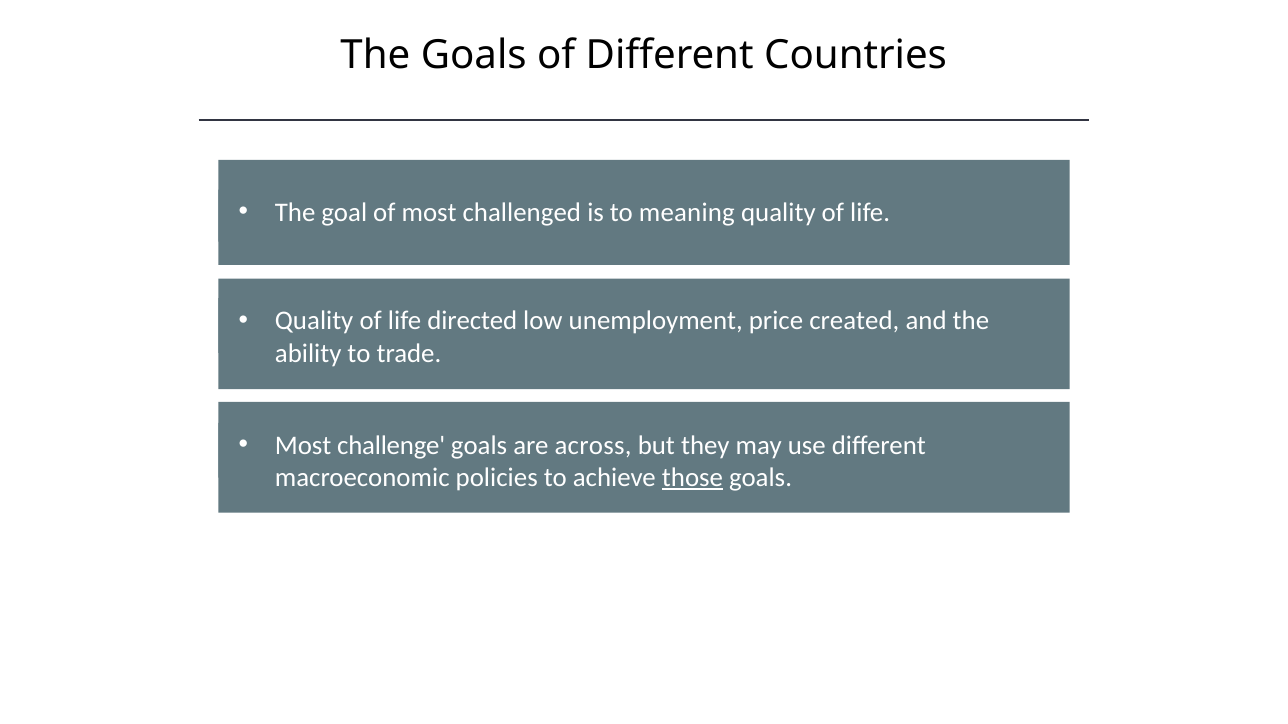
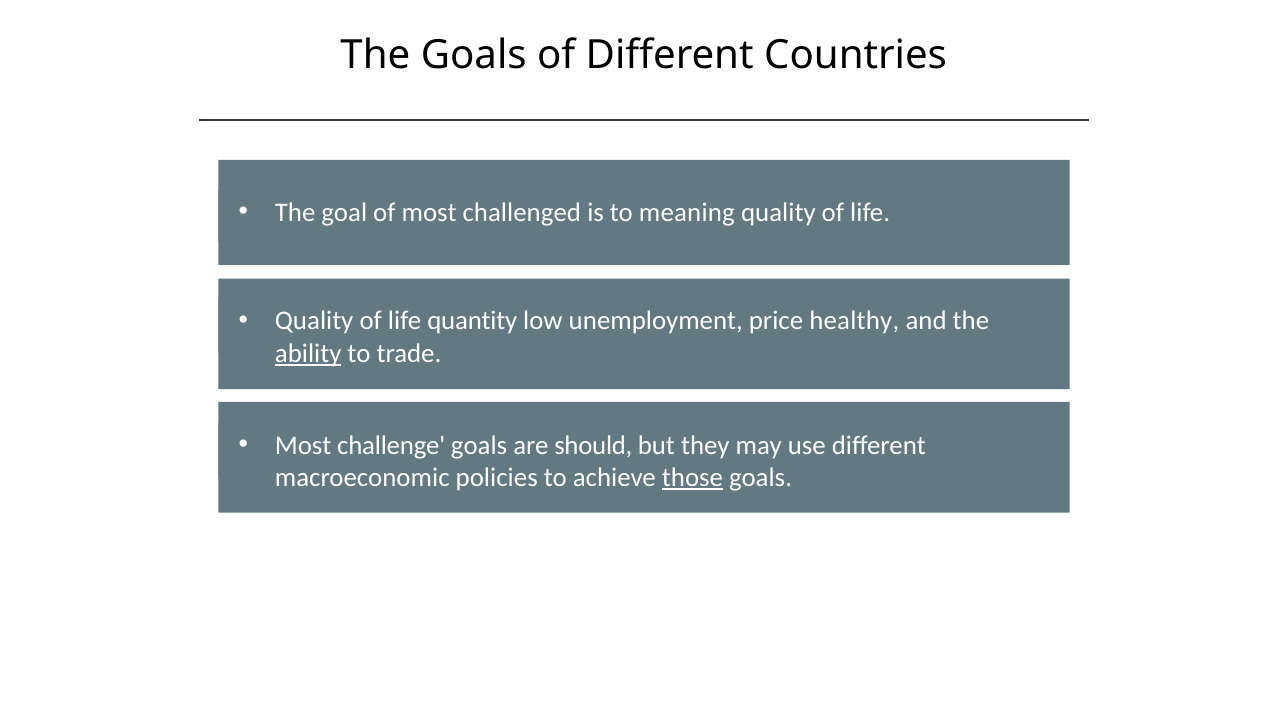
directed: directed -> quantity
created: created -> healthy
ability underline: none -> present
across: across -> should
